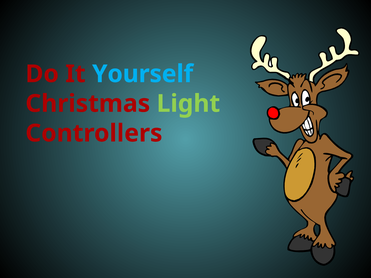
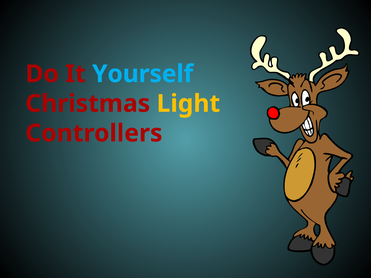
Light colour: light green -> yellow
